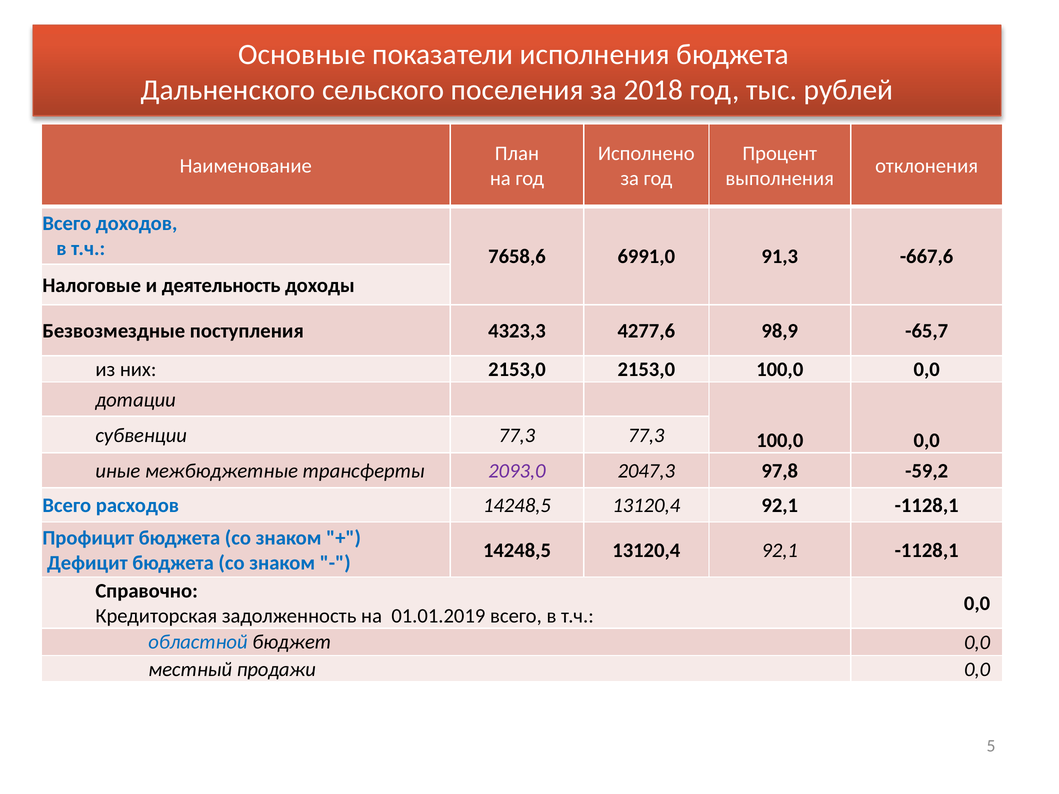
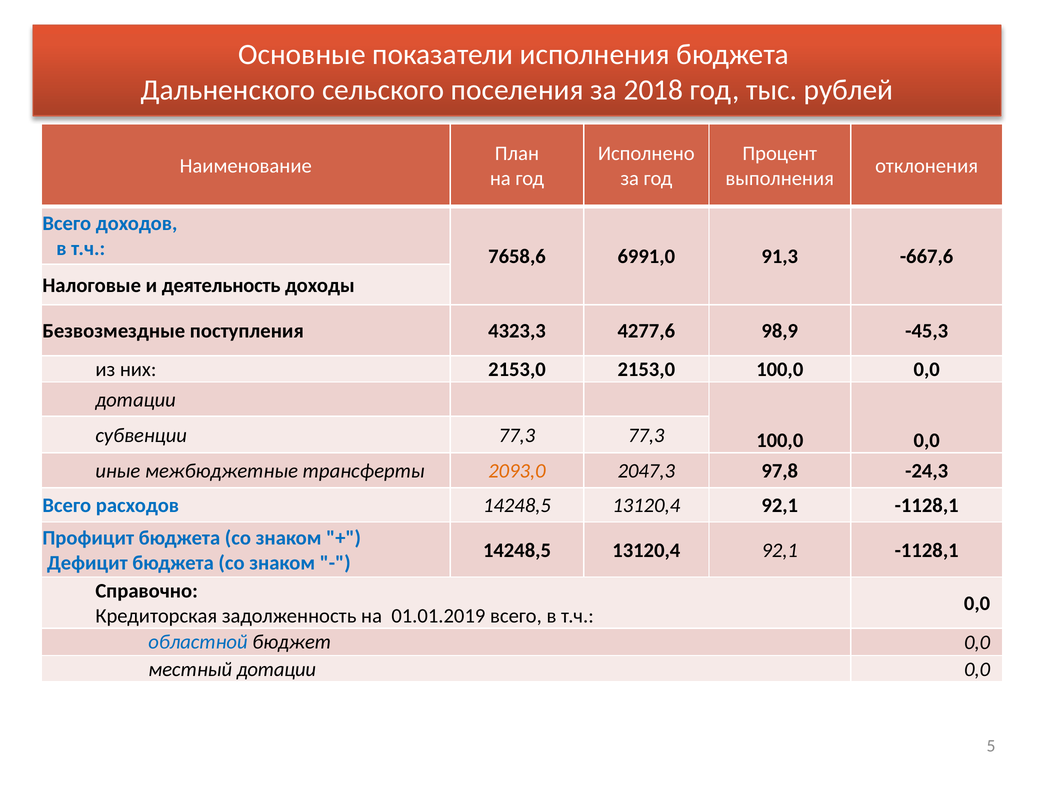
-65,7: -65,7 -> -45,3
2093,0 colour: purple -> orange
-59,2: -59,2 -> -24,3
местный продажи: продажи -> дотации
